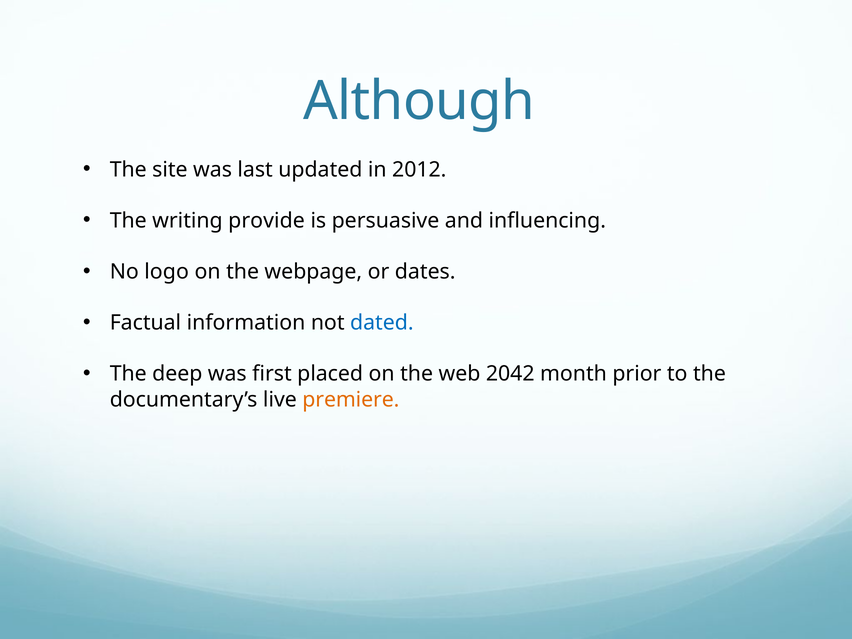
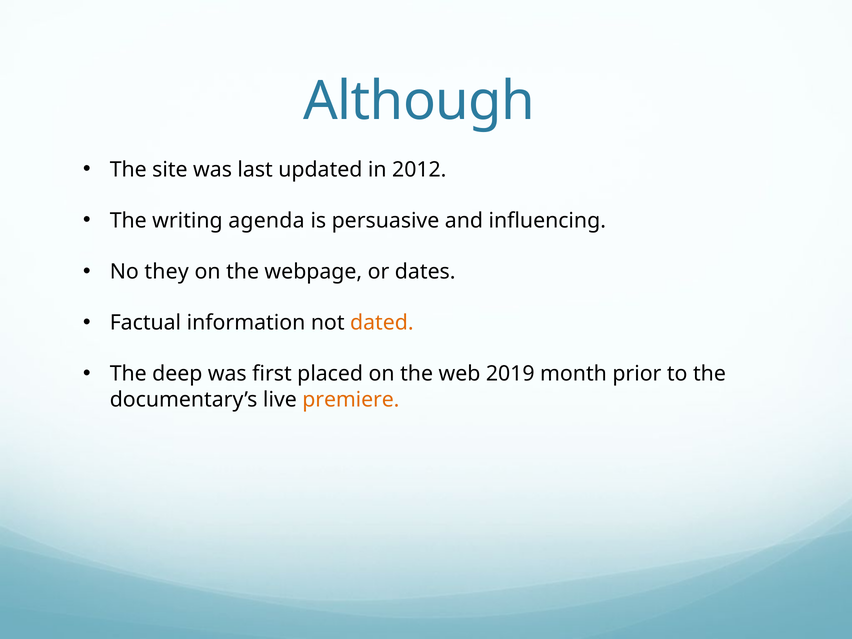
provide: provide -> agenda
logo: logo -> they
dated colour: blue -> orange
2042: 2042 -> 2019
